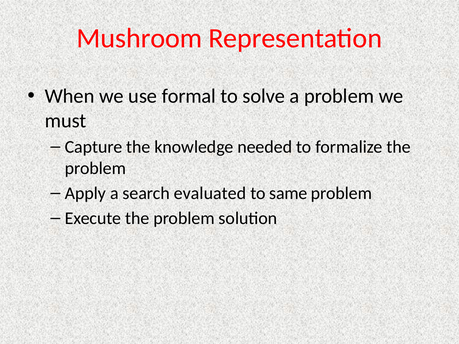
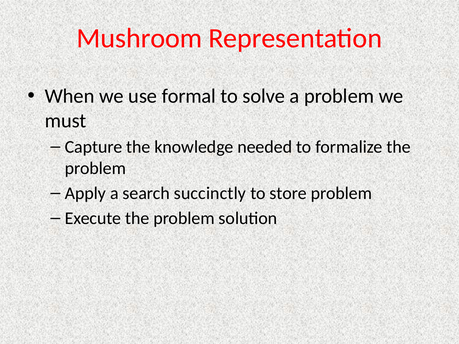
evaluated: evaluated -> succinctly
same: same -> store
